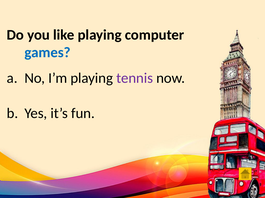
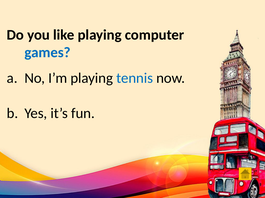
tennis colour: purple -> blue
